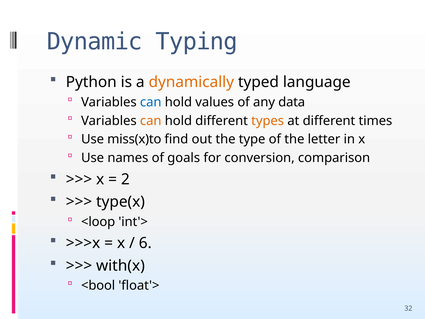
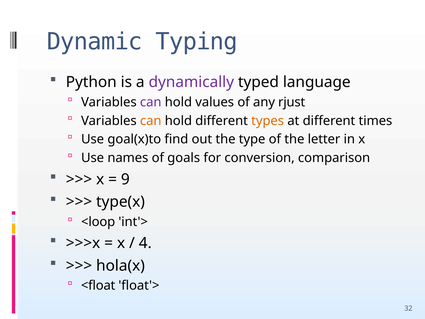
dynamically colour: orange -> purple
can at (151, 102) colour: blue -> purple
data: data -> rjust
miss(x)to: miss(x)to -> goal(x)to
2: 2 -> 9
6: 6 -> 4
with(x: with(x -> hola(x
<bool: <bool -> <float
